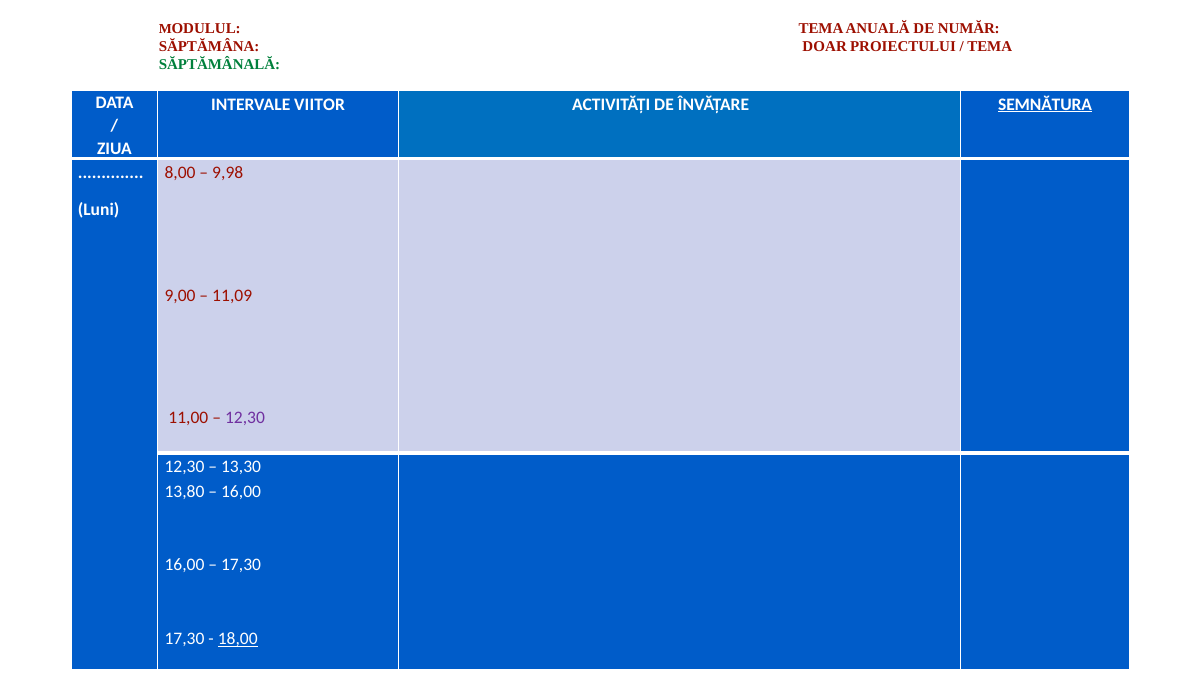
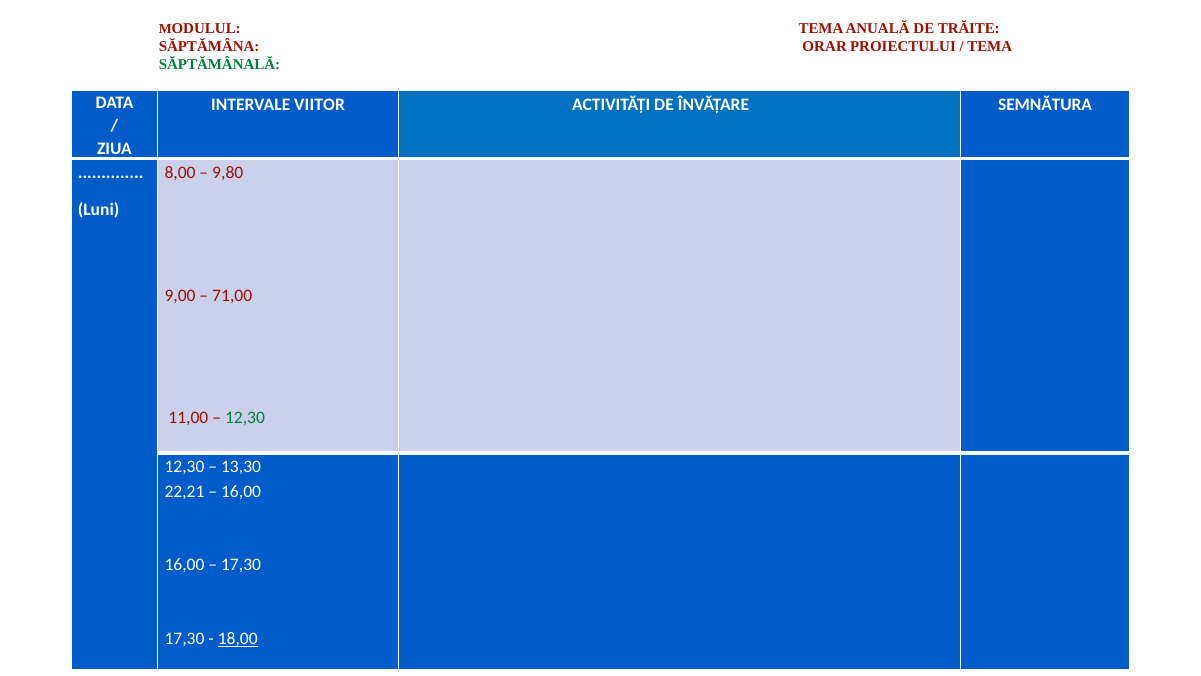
NUMĂR: NUMĂR -> TRĂITE
DOAR: DOAR -> ORAR
SEMNĂTURA underline: present -> none
9,98: 9,98 -> 9,80
11,09: 11,09 -> 71,00
12,30 at (245, 418) colour: purple -> green
13,80: 13,80 -> 22,21
